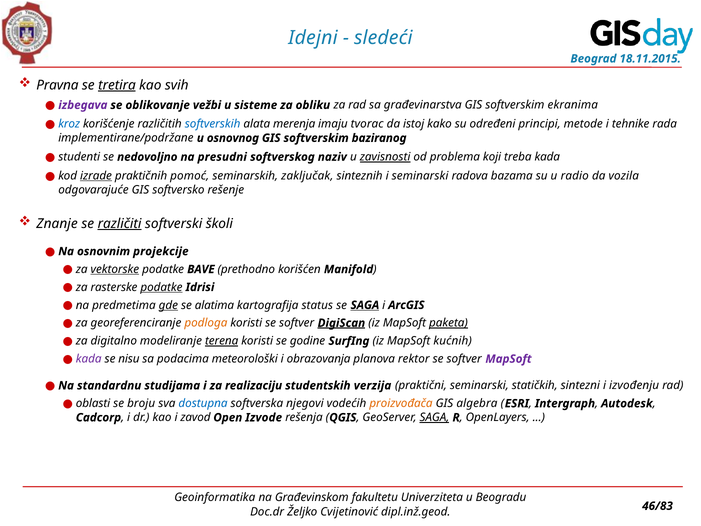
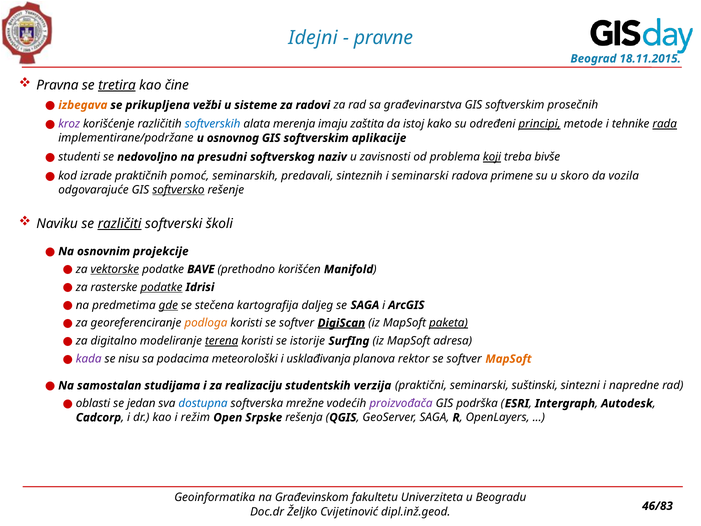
sledeći: sledeći -> pravne
svih: svih -> čine
izbegava colour: purple -> orange
oblikovanje: oblikovanje -> prikupljena
obliku: obliku -> radovi
ekranima: ekranima -> prosečnih
kroz colour: blue -> purple
tvorac: tvorac -> zaštita
principi underline: none -> present
rada underline: none -> present
baziranog: baziranog -> aplikacije
zavisnosti underline: present -> none
koji underline: none -> present
treba kada: kada -> bivše
izrade underline: present -> none
zaključak: zaključak -> predavali
bazama: bazama -> primene
radio: radio -> skoro
softversko underline: none -> present
Znanje: Znanje -> Naviku
alatima: alatima -> stečena
status: status -> daljeg
SAGA at (365, 305) underline: present -> none
godine: godine -> istorije
kućnih: kućnih -> adresa
obrazovanja: obrazovanja -> usklađivanja
MapSoft at (509, 359) colour: purple -> orange
standardnu: standardnu -> samostalan
statičkih: statičkih -> suštinski
izvođenju: izvođenju -> napredne
broju: broju -> jedan
njegovi: njegovi -> mrežne
proizvođača colour: orange -> purple
algebra: algebra -> podrška
zavod: zavod -> režim
Izvode: Izvode -> Srpske
SAGA at (434, 417) underline: present -> none
